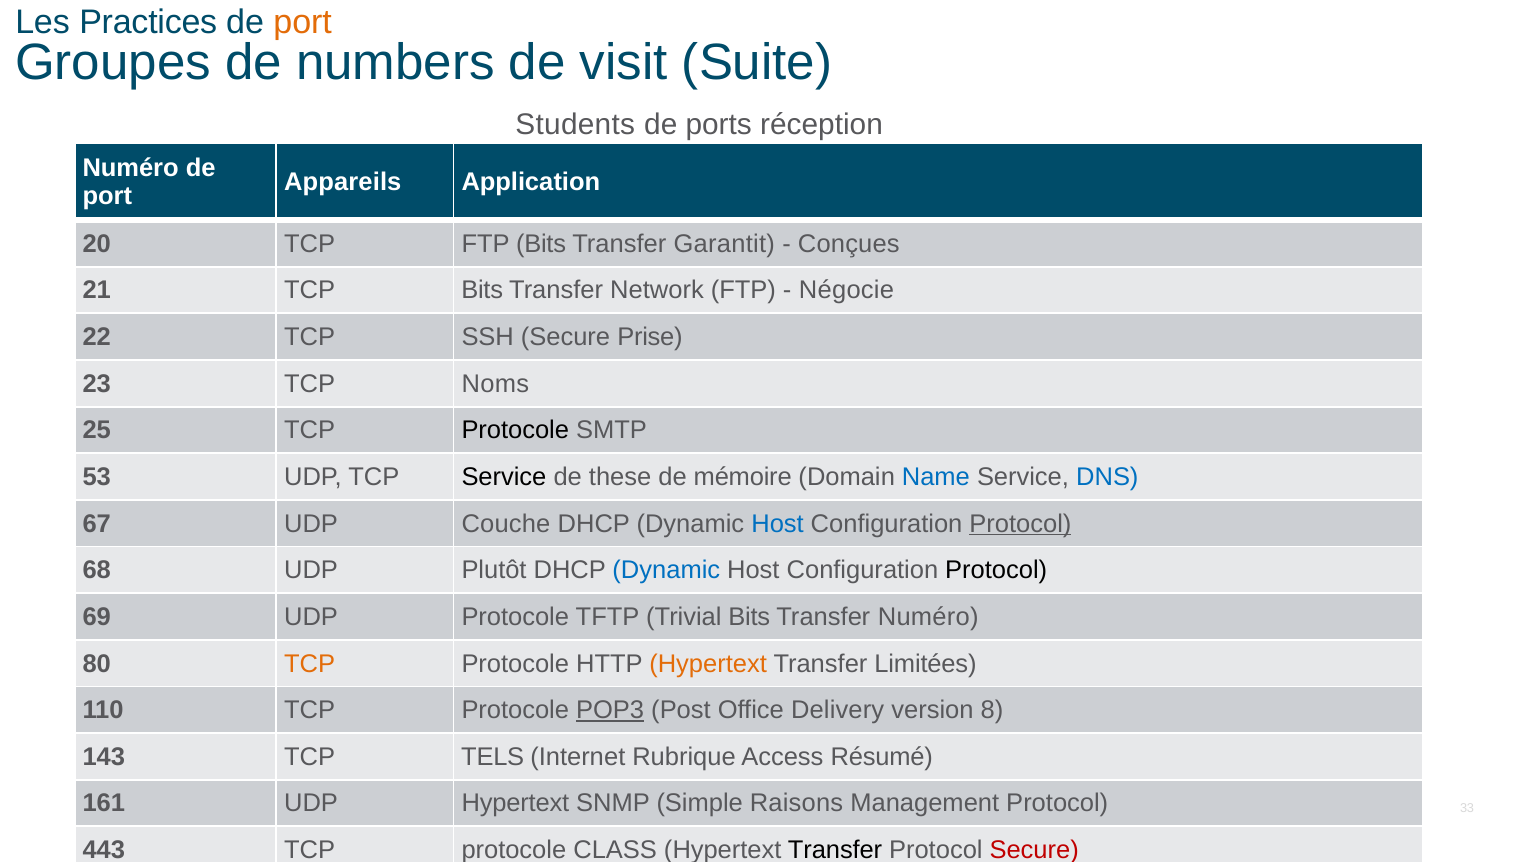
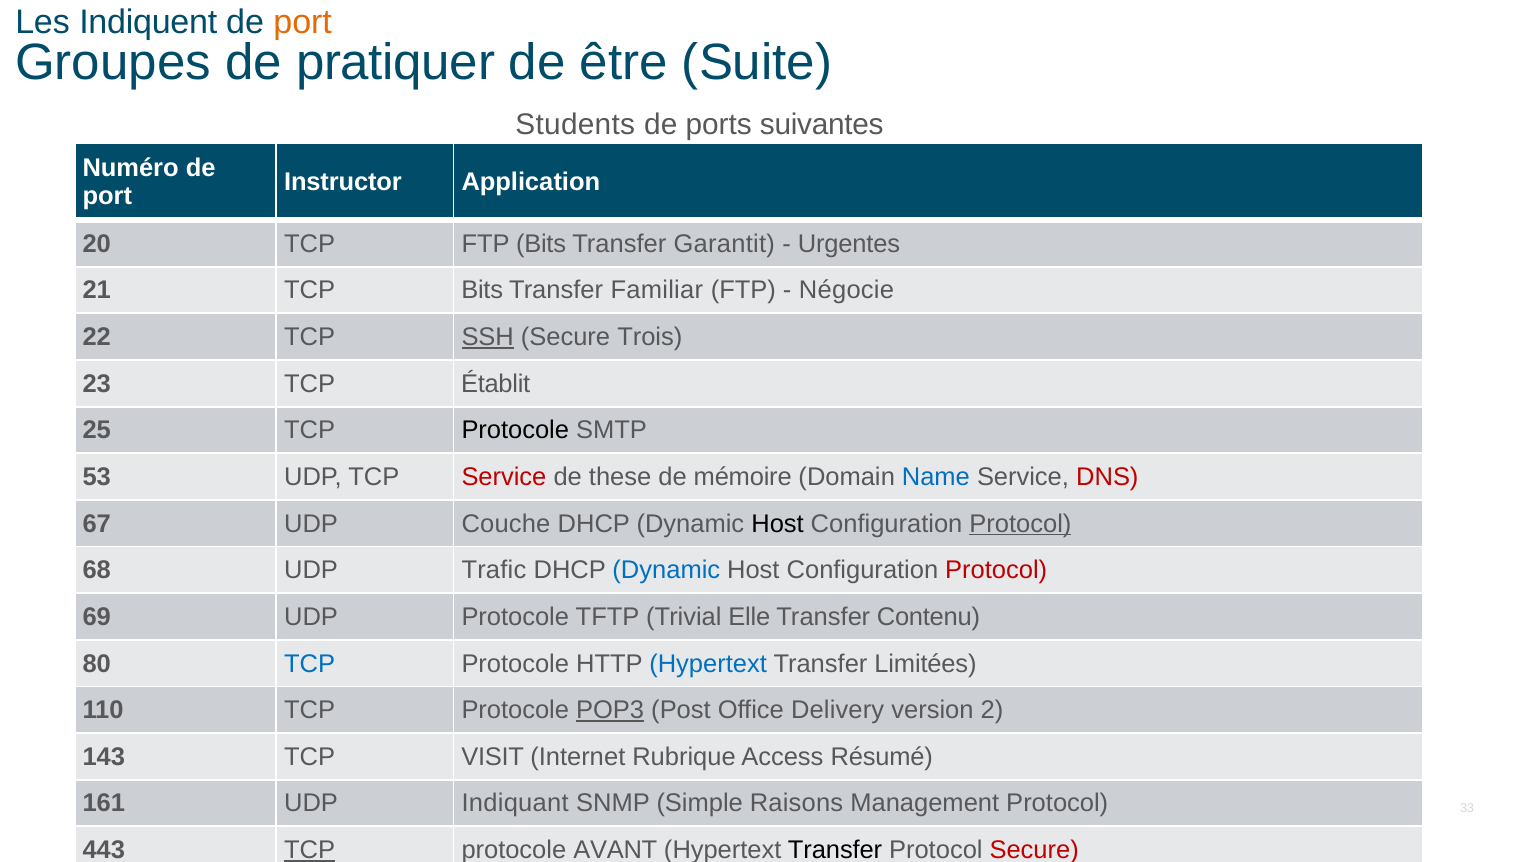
Practices: Practices -> Indiquent
numbers: numbers -> pratiquer
visit: visit -> être
réception: réception -> suivantes
Appareils: Appareils -> Instructor
Conçues: Conçues -> Urgentes
Network: Network -> Familiar
SSH underline: none -> present
Prise: Prise -> Trois
Noms: Noms -> Établit
Service at (504, 477) colour: black -> red
DNS colour: blue -> red
Host at (778, 524) colour: blue -> black
Plutôt: Plutôt -> Trafic
Protocol at (996, 570) colour: black -> red
Trivial Bits: Bits -> Elle
Transfer Numéro: Numéro -> Contenu
TCP at (310, 663) colour: orange -> blue
Hypertext at (708, 663) colour: orange -> blue
8: 8 -> 2
TELS: TELS -> VISIT
UDP Hypertext: Hypertext -> Indiquant
TCP at (310, 850) underline: none -> present
CLASS: CLASS -> AVANT
